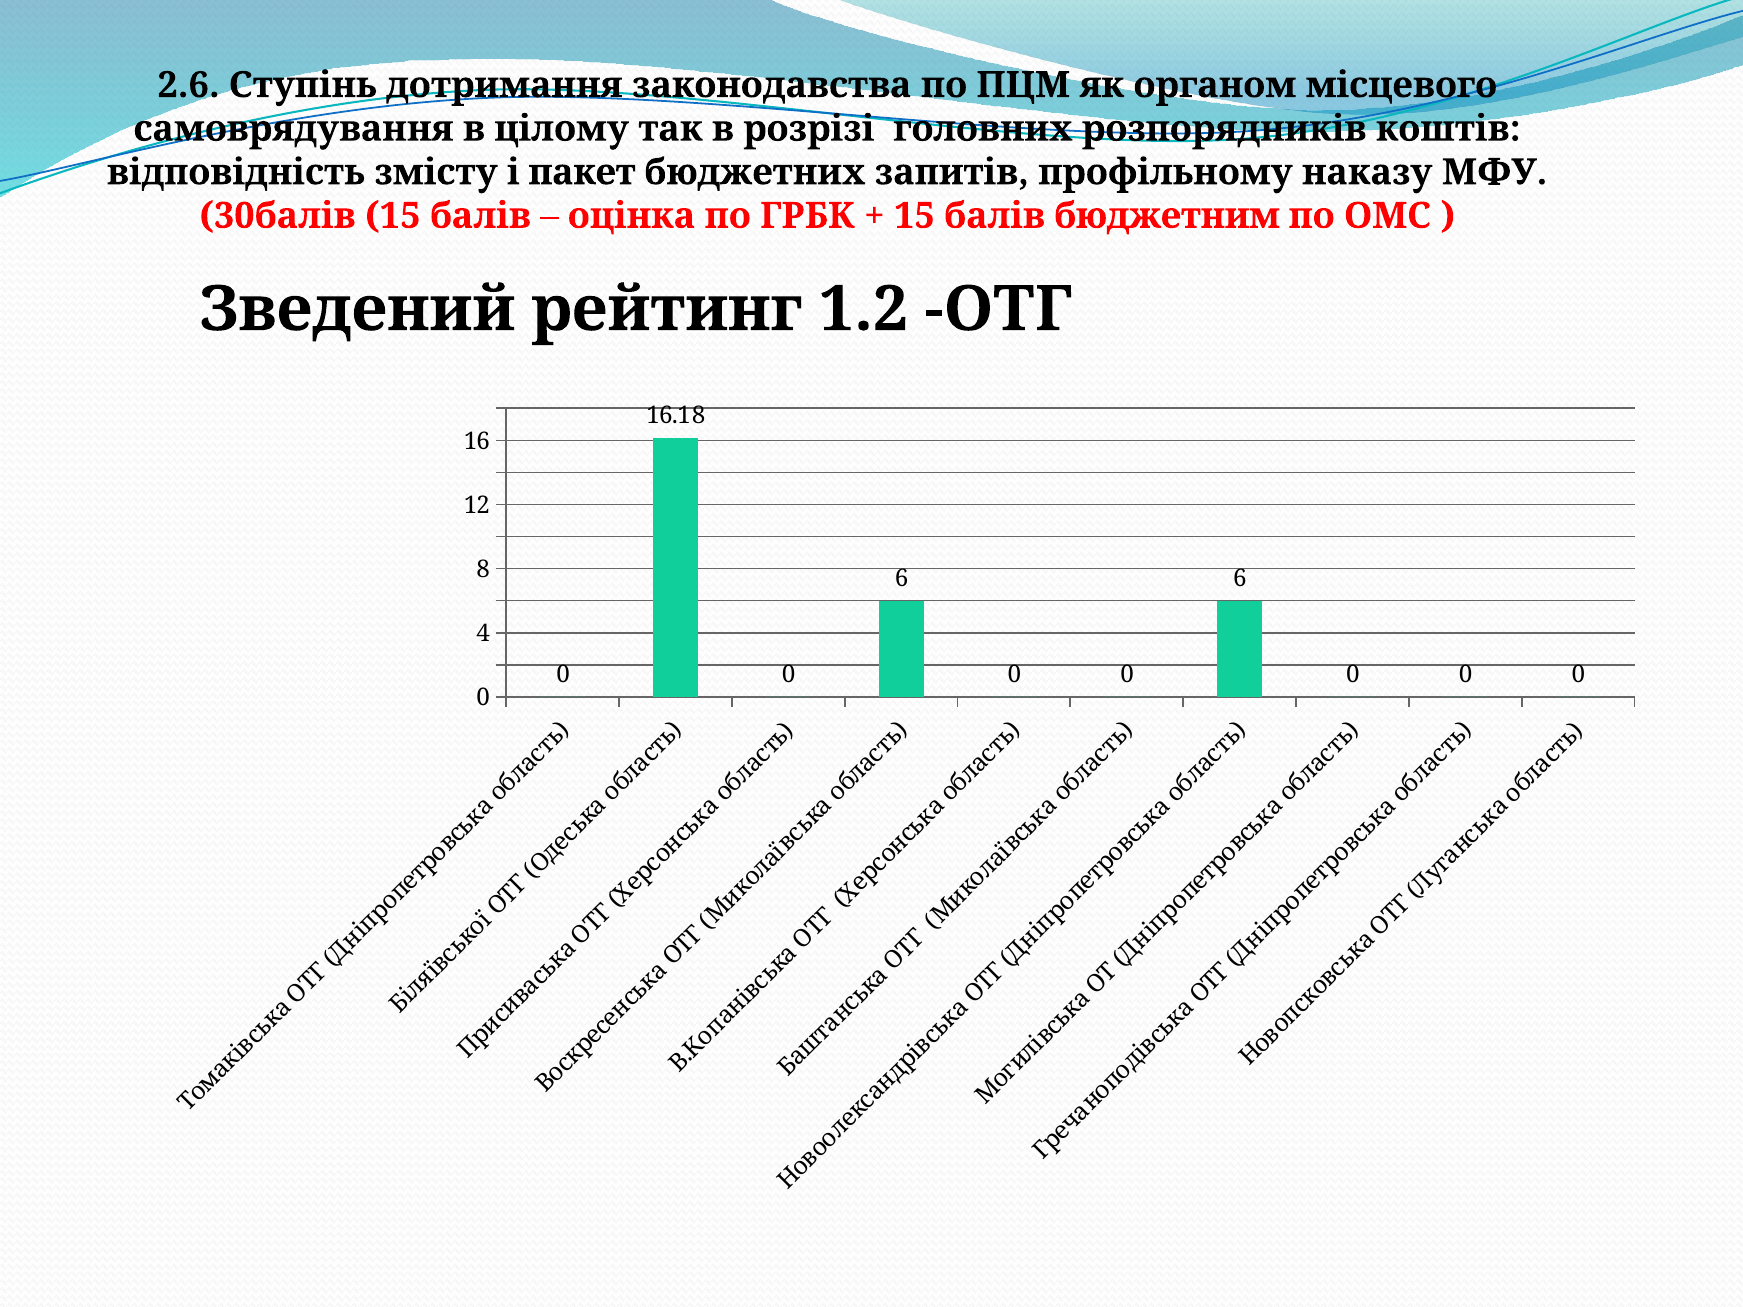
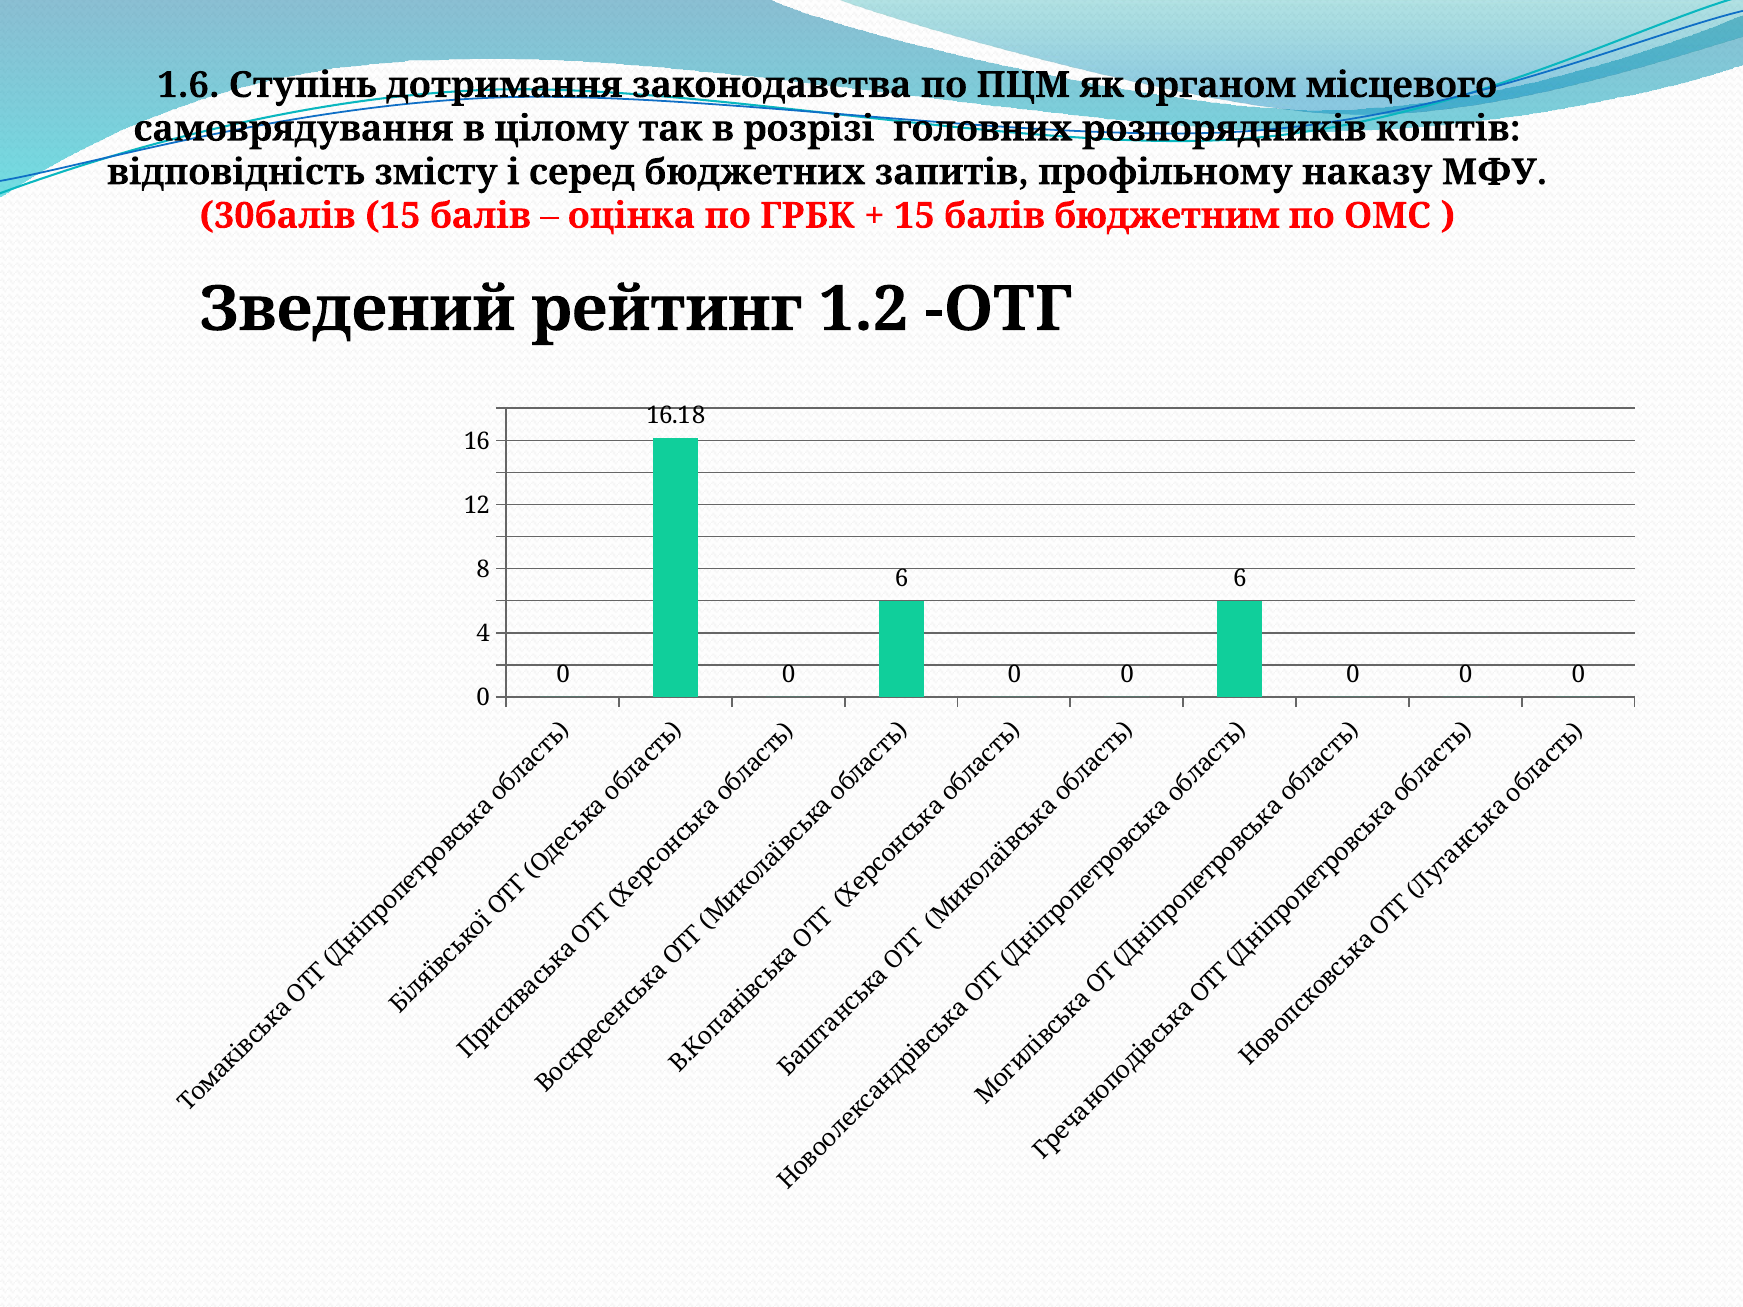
2.6: 2.6 -> 1.6
пакет: пакет -> серед
